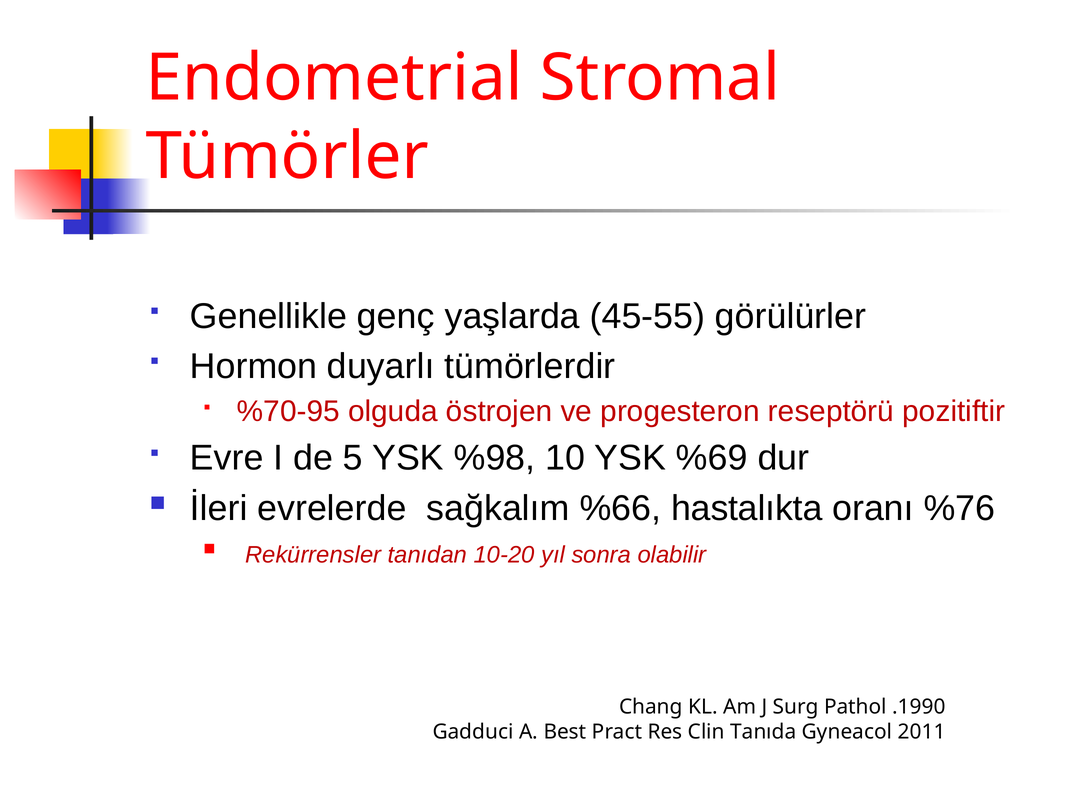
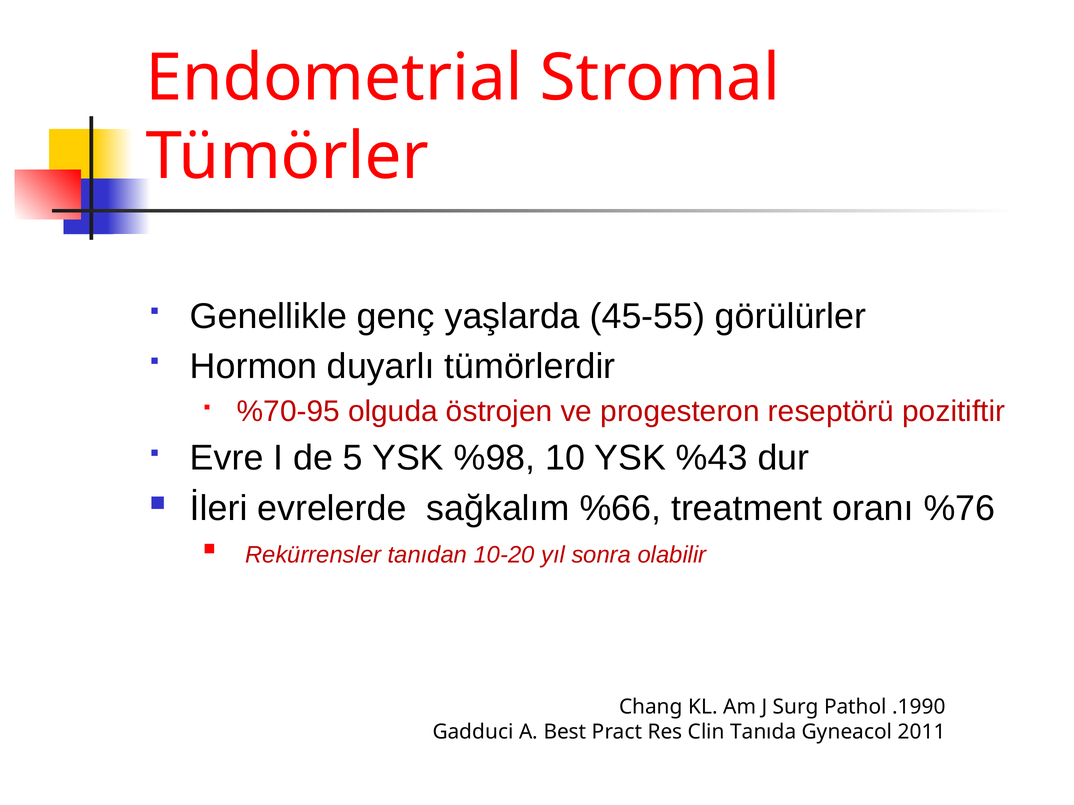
%69: %69 -> %43
hastalıkta: hastalıkta -> treatment
